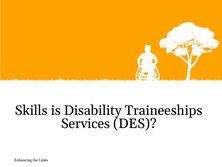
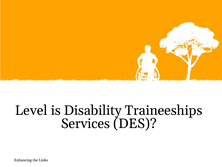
Skills: Skills -> Level
